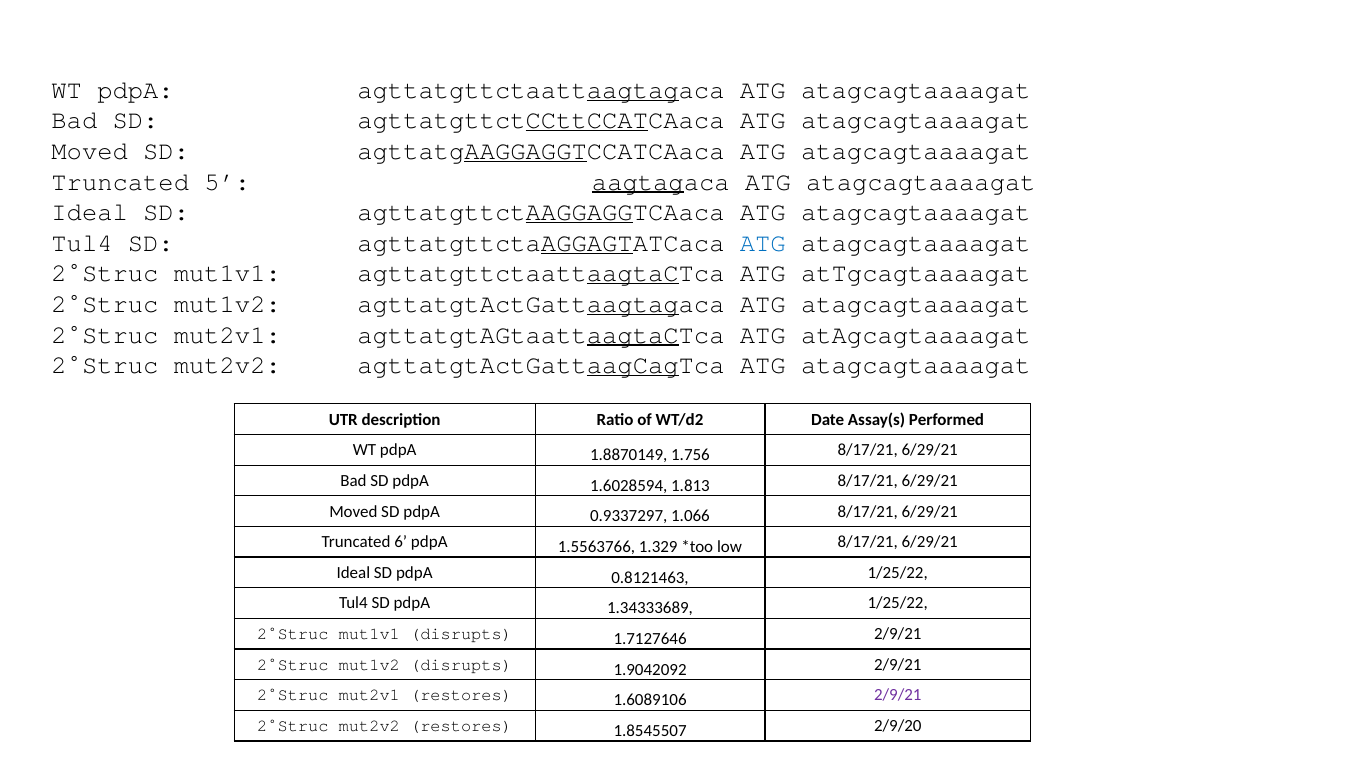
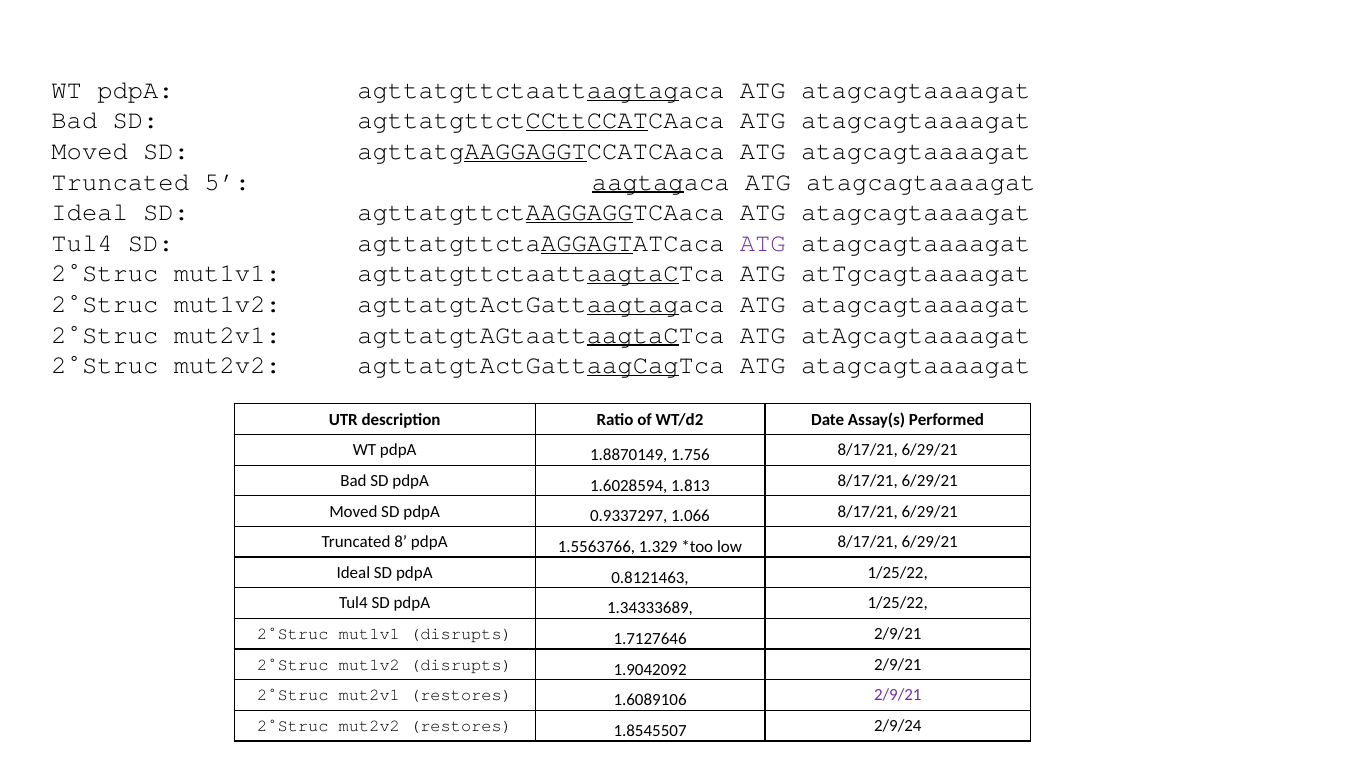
ATG at (763, 243) colour: blue -> purple
6: 6 -> 8
2/9/20: 2/9/20 -> 2/9/24
